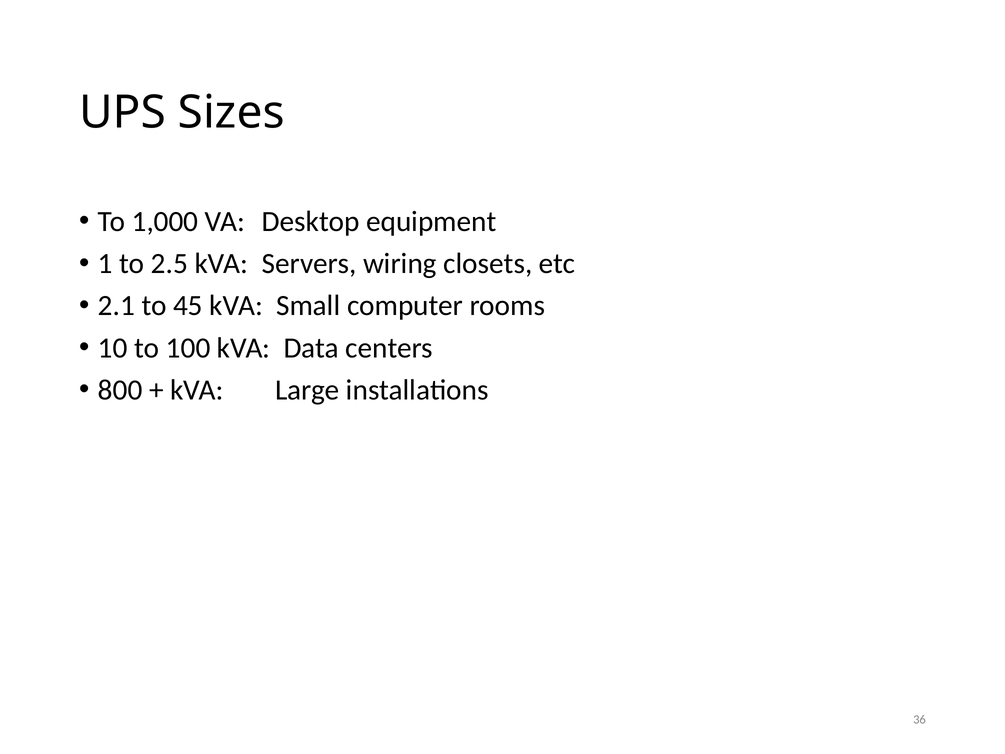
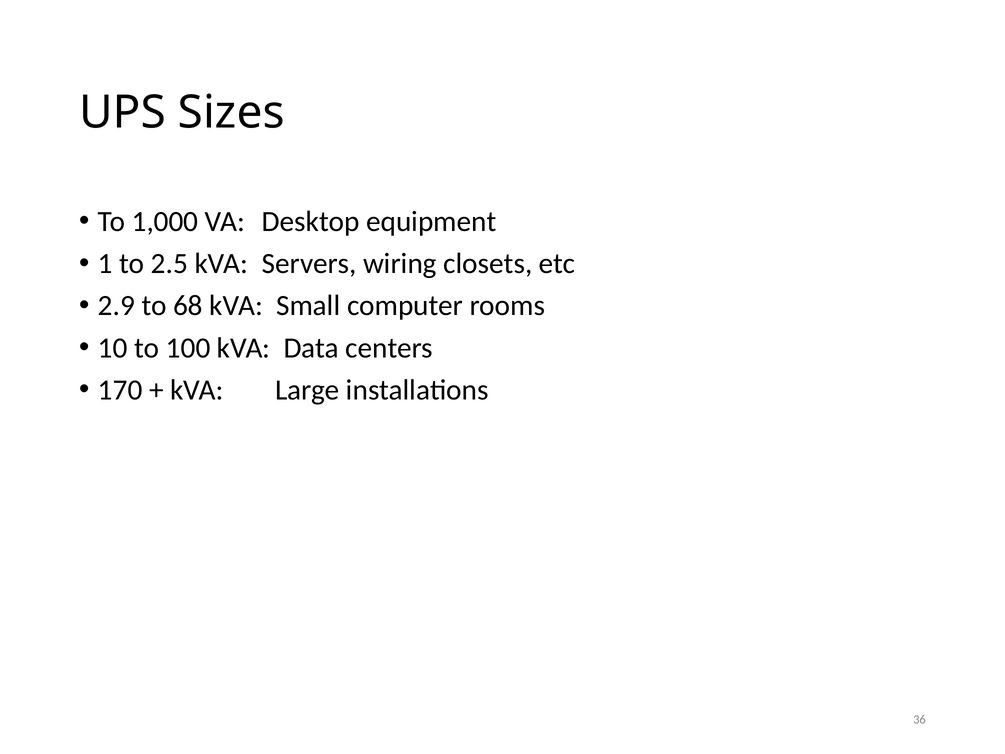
2.1: 2.1 -> 2.9
45: 45 -> 68
800: 800 -> 170
